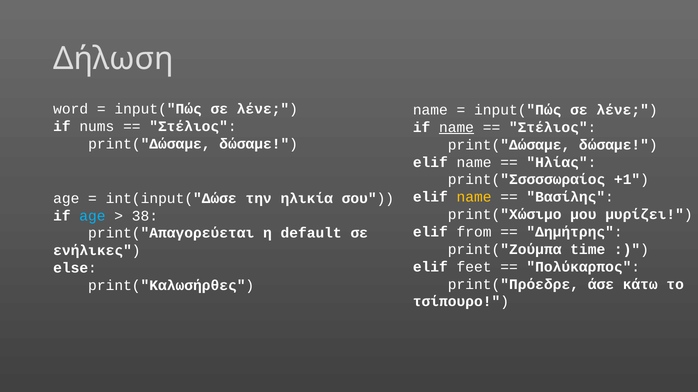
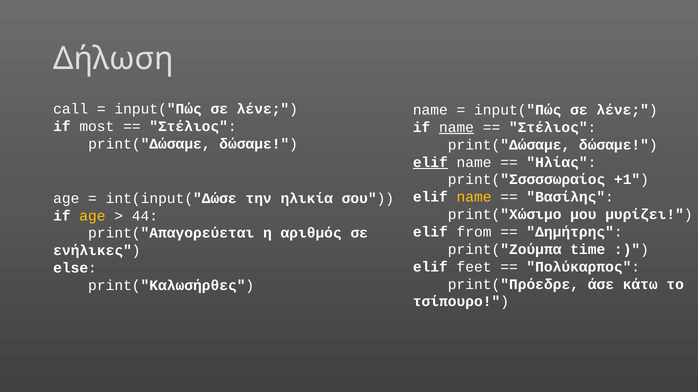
word: word -> call
nums: nums -> most
elif at (430, 163) underline: none -> present
age at (92, 216) colour: light blue -> yellow
38: 38 -> 44
default: default -> αριθμός
